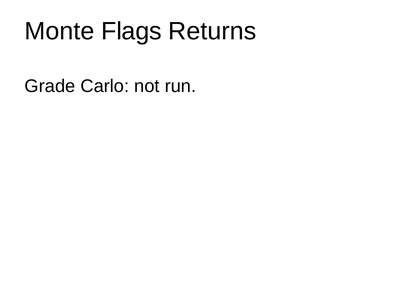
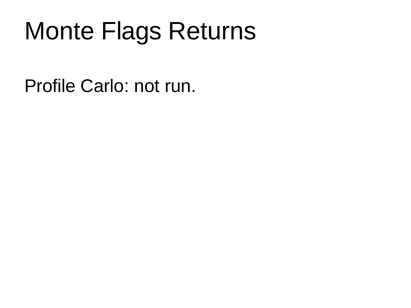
Grade: Grade -> Profile
